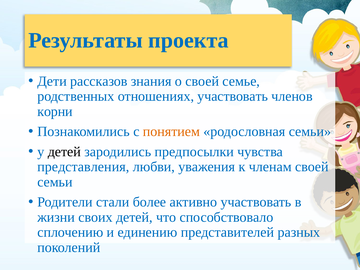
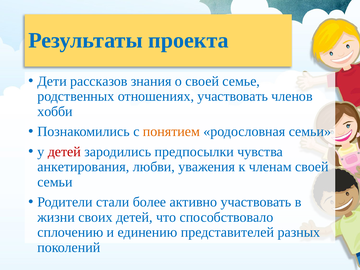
корни: корни -> хобби
детей at (64, 152) colour: black -> red
представления: представления -> анкетирования
